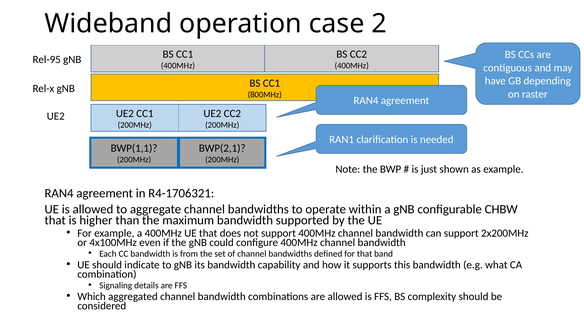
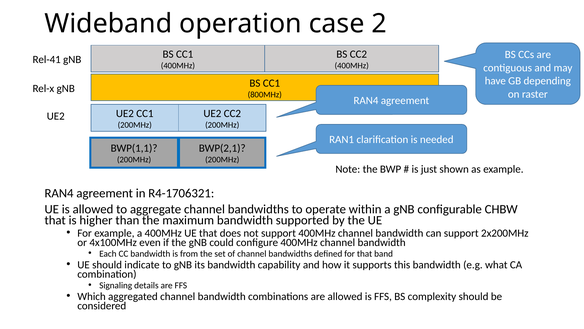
Rel-95: Rel-95 -> Rel-41
